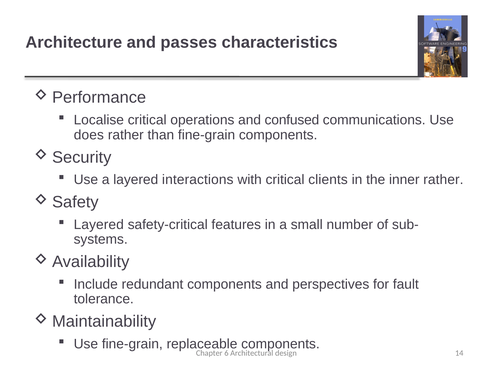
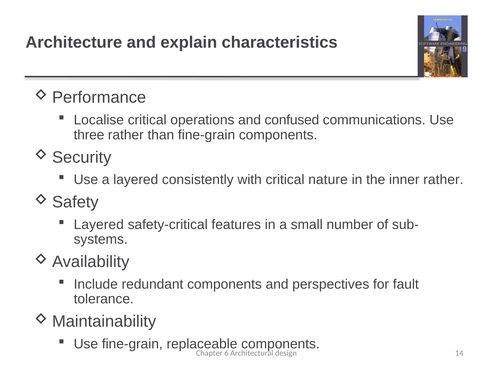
passes: passes -> explain
does: does -> three
interactions: interactions -> consistently
clients: clients -> nature
